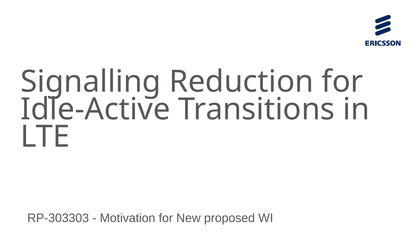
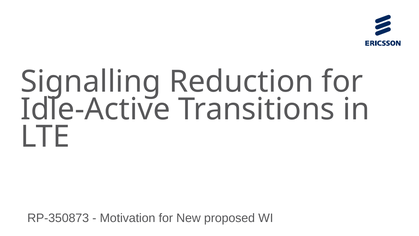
RP-303303: RP-303303 -> RP-350873
